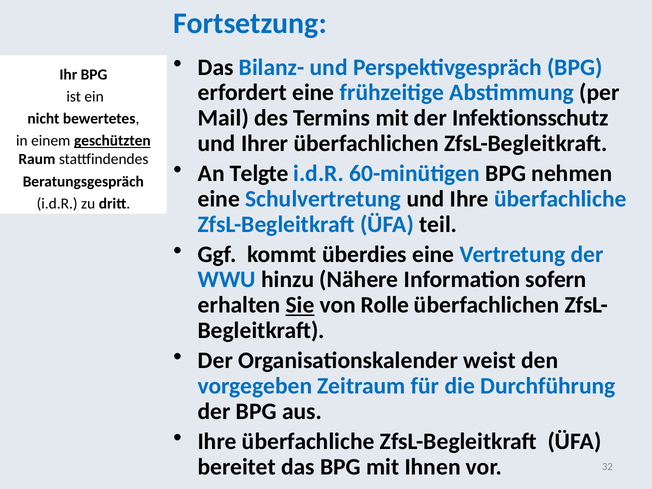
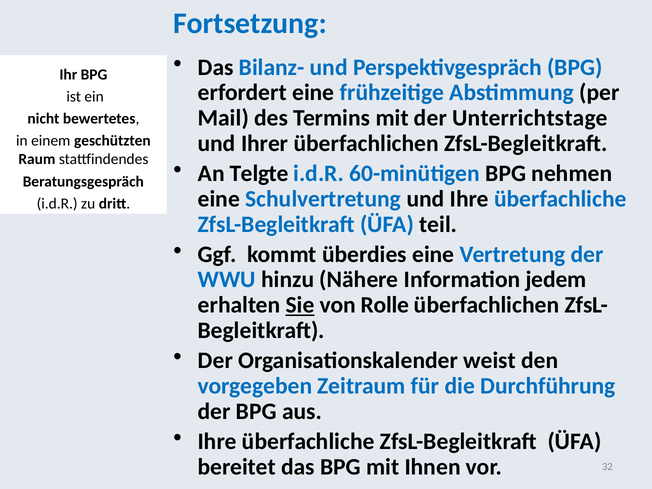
Infektionsschutz: Infektionsschutz -> Unterrichtstage
geschützten underline: present -> none
sofern: sofern -> jedem
